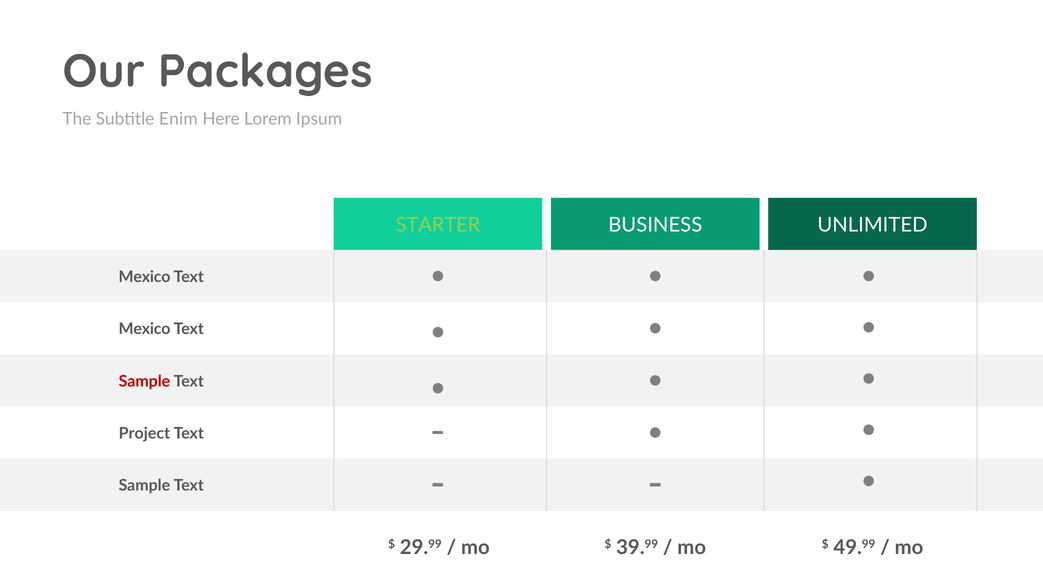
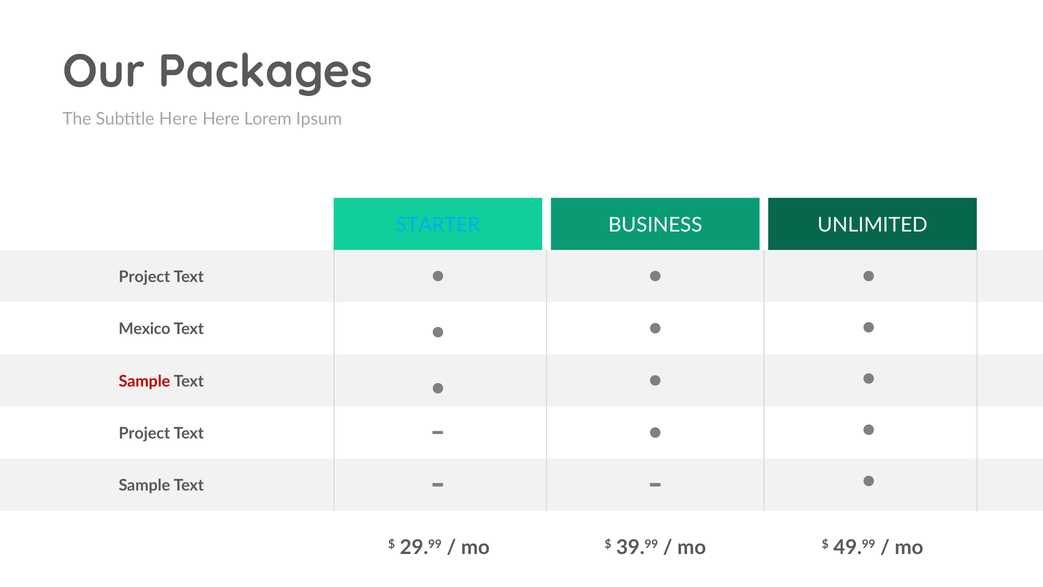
Subtitle Enim: Enim -> Here
STARTER colour: light green -> light blue
Mexico at (144, 277): Mexico -> Project
